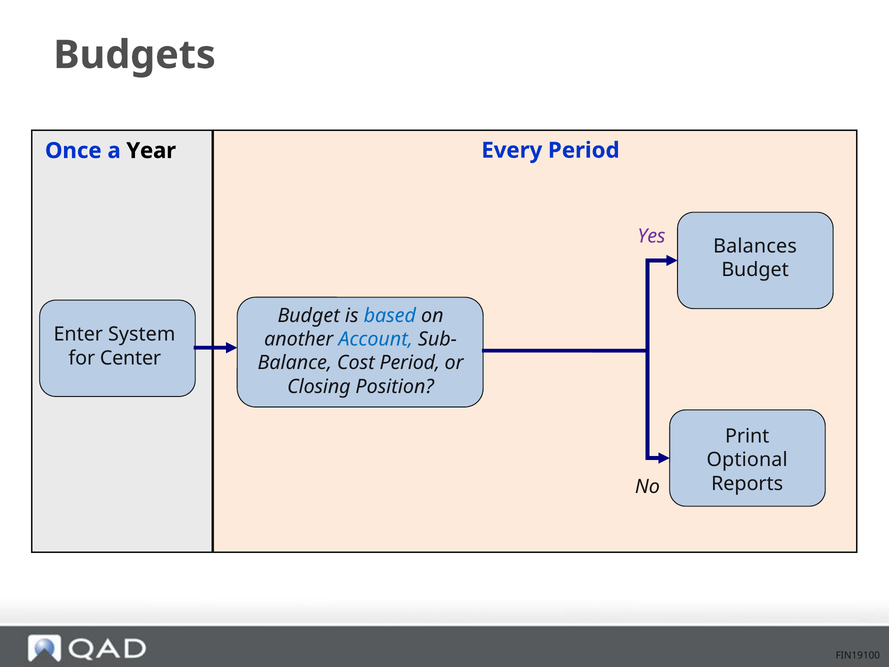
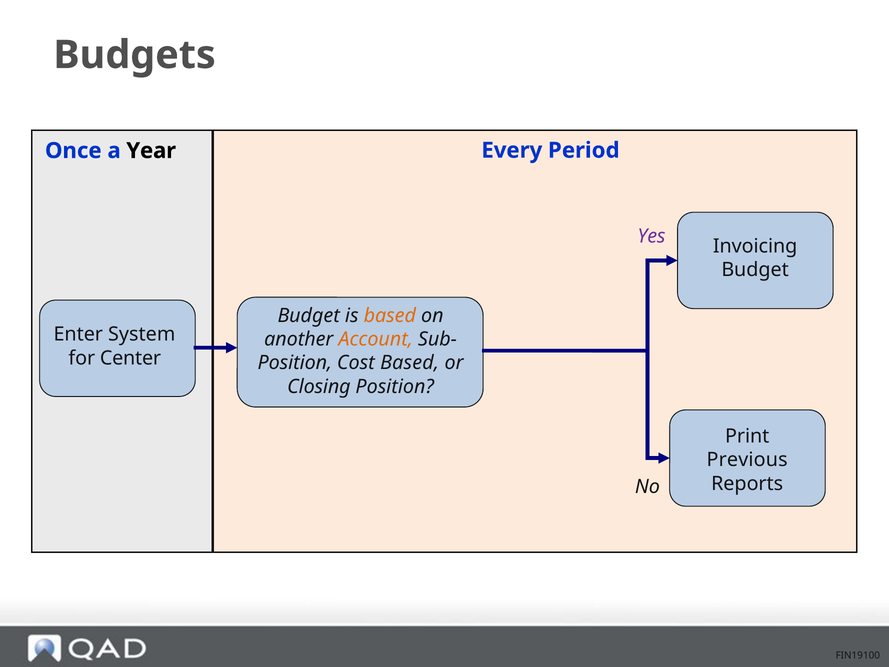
Balances: Balances -> Invoicing
based at (390, 315) colour: blue -> orange
Account colour: blue -> orange
Balance at (295, 363): Balance -> Position
Cost Period: Period -> Based
Optional: Optional -> Previous
